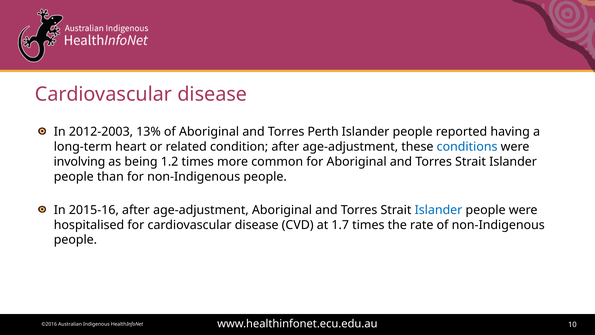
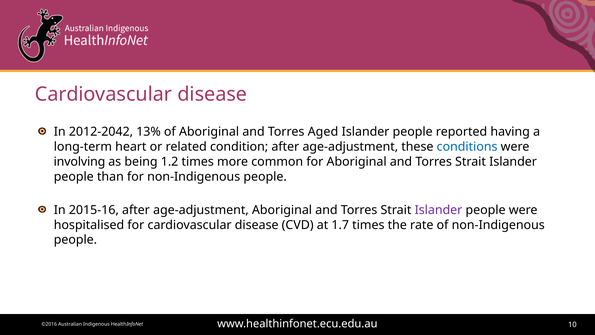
2012-2003: 2012-2003 -> 2012-2042
Perth: Perth -> Aged
Islander at (438, 210) colour: blue -> purple
